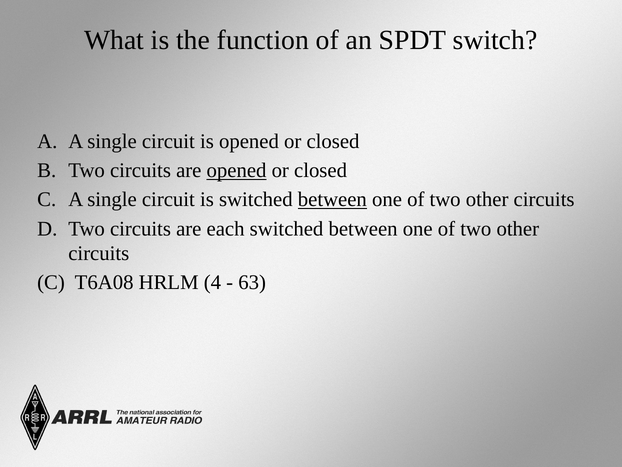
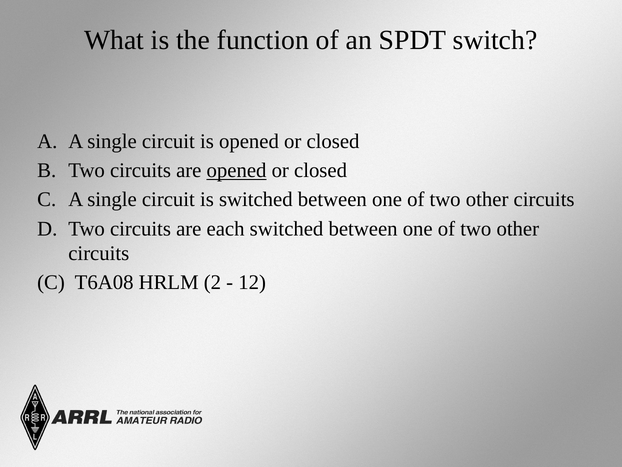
between at (332, 199) underline: present -> none
4: 4 -> 2
63: 63 -> 12
